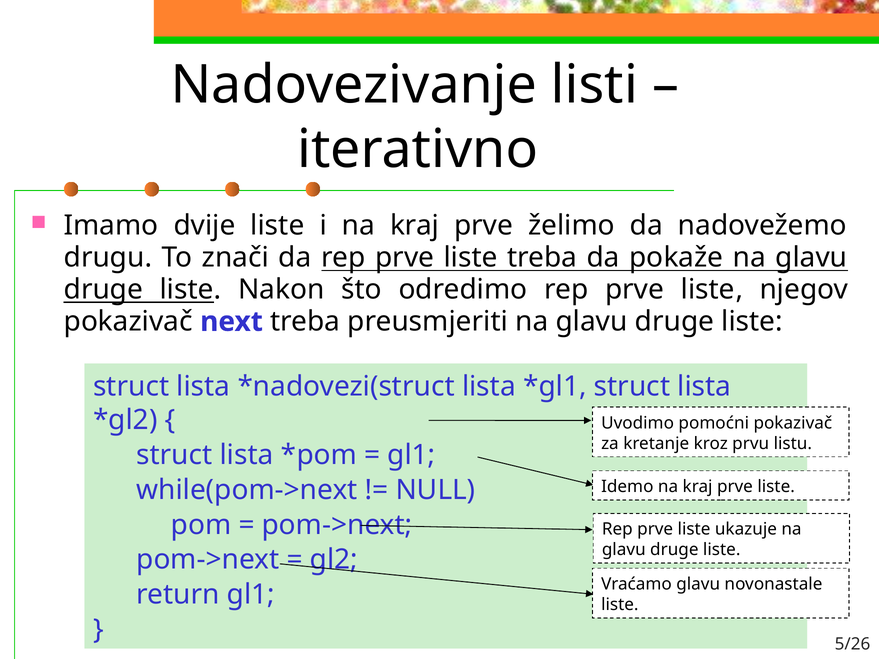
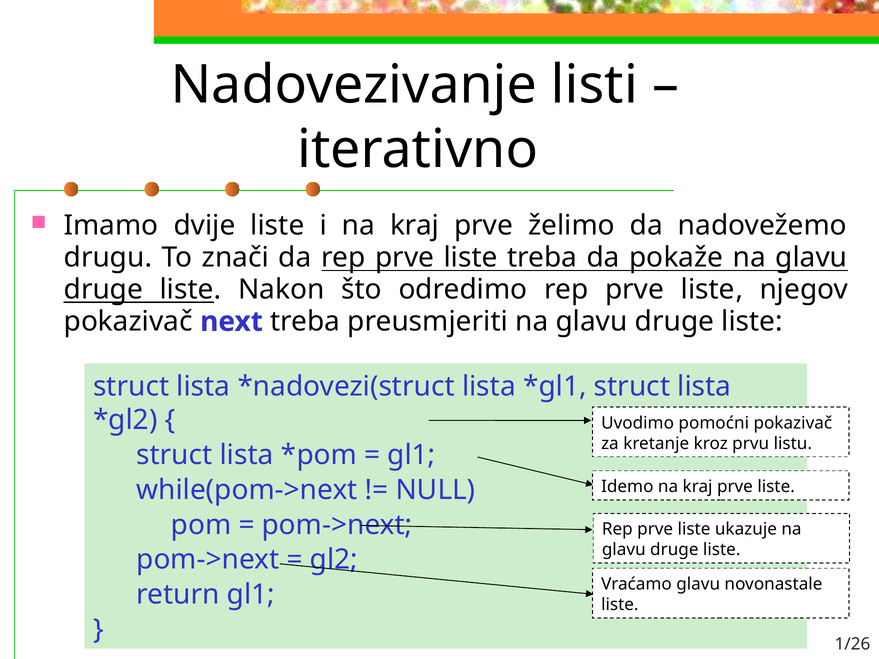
5/26: 5/26 -> 1/26
